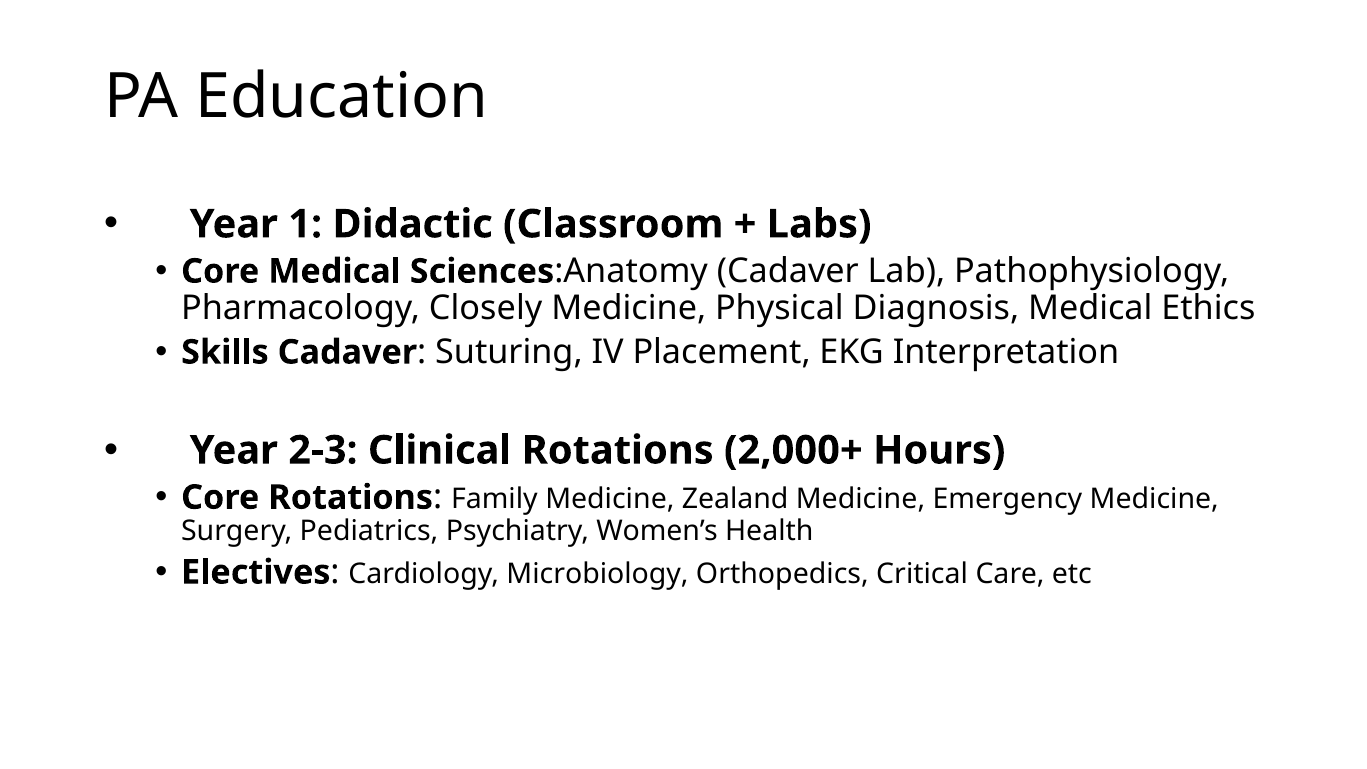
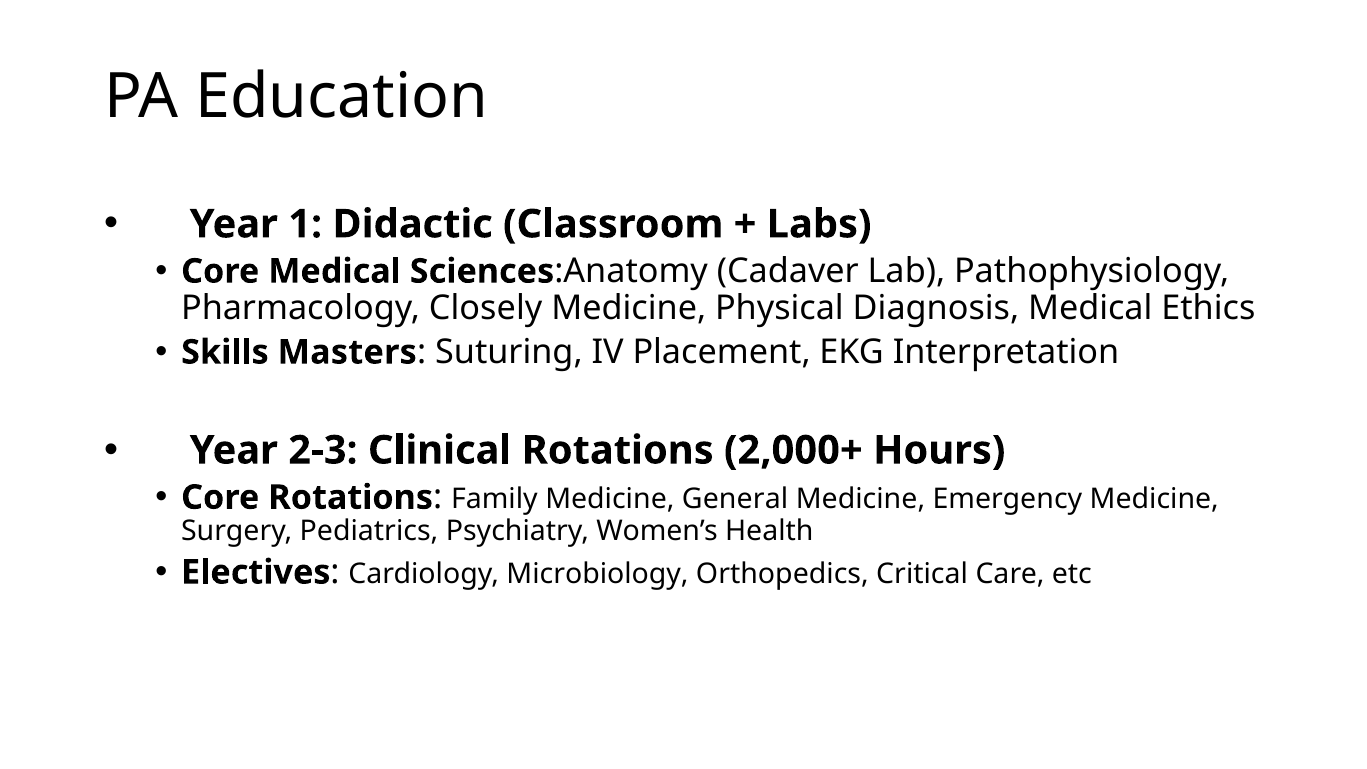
Skills Cadaver: Cadaver -> Masters
Zealand: Zealand -> General
